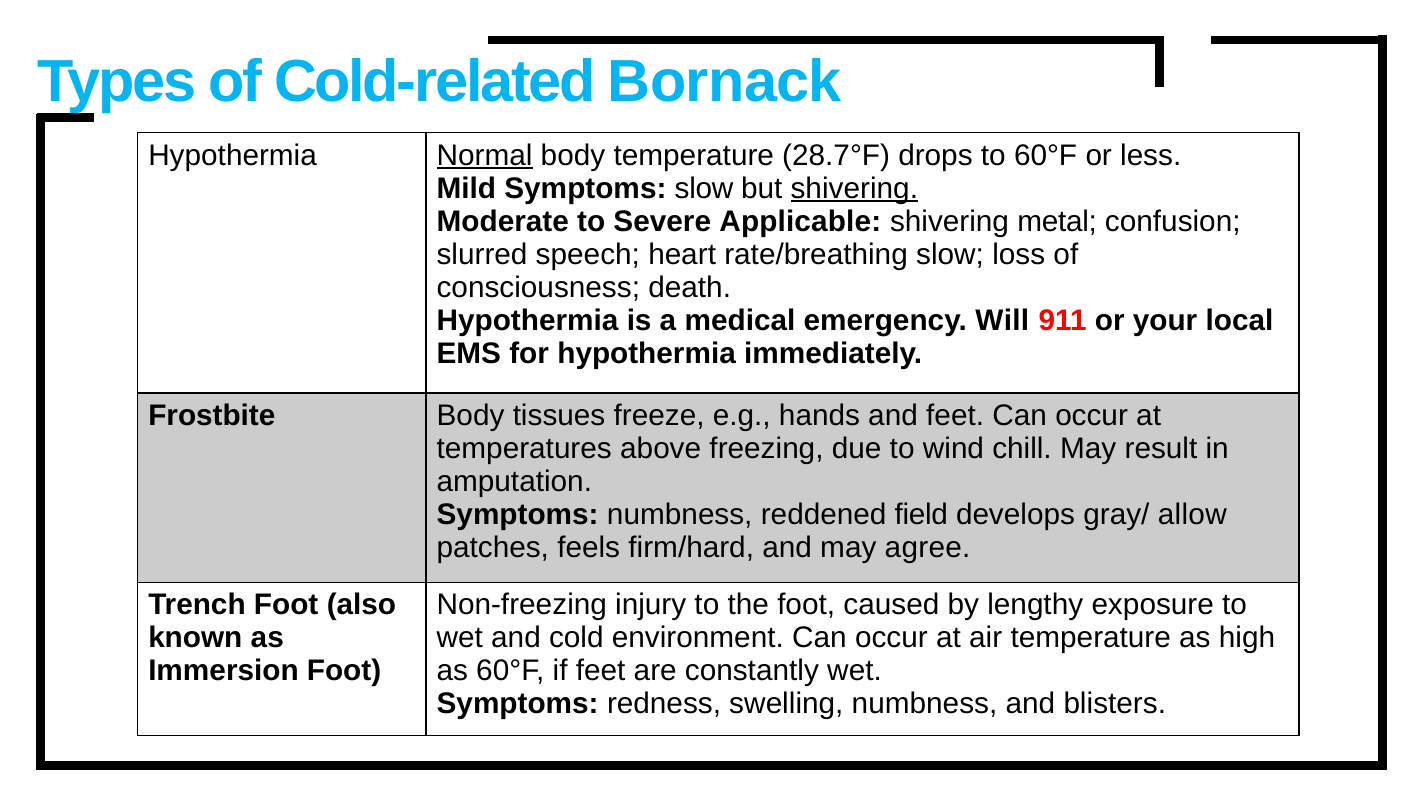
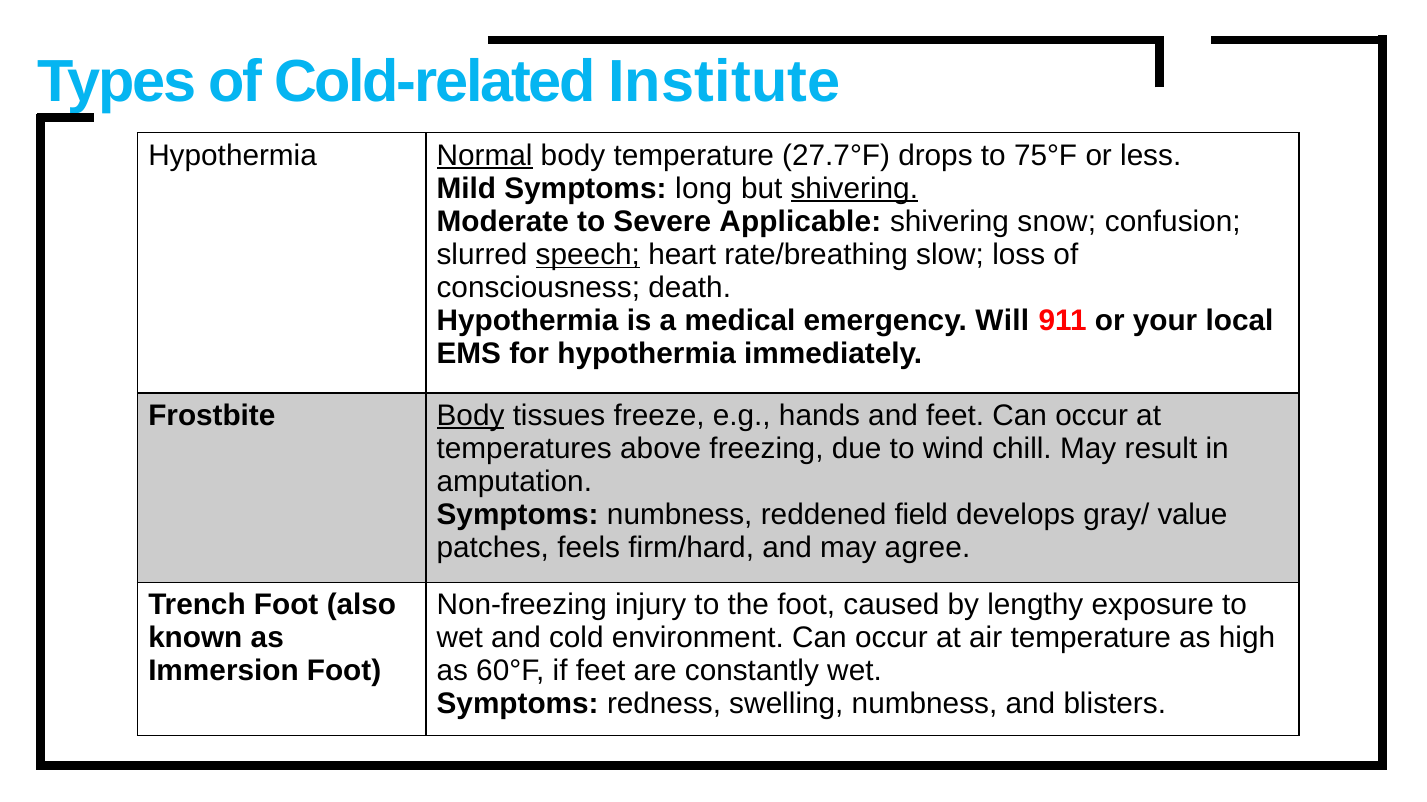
Bornack: Bornack -> Institute
28.7°F: 28.7°F -> 27.7°F
to 60°F: 60°F -> 75°F
Symptoms slow: slow -> long
metal: metal -> snow
speech underline: none -> present
Body at (471, 416) underline: none -> present
allow: allow -> value
